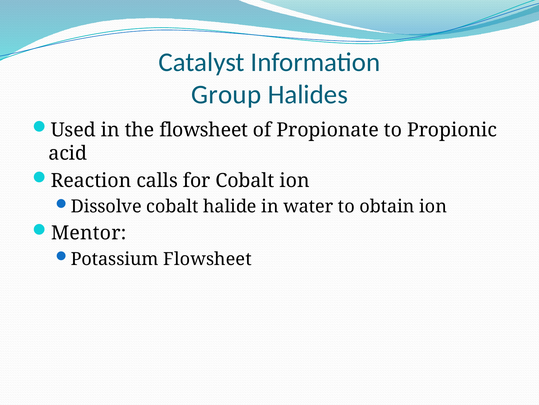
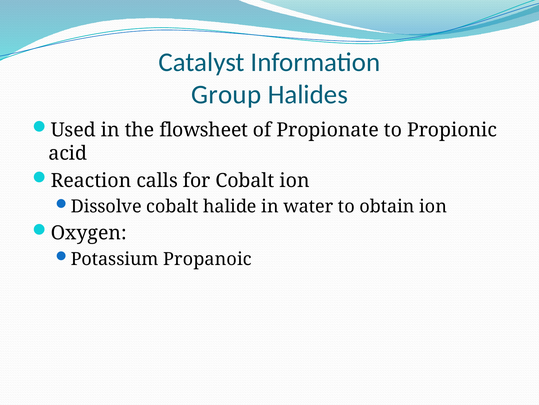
Mentor: Mentor -> Oxygen
Potassium Flowsheet: Flowsheet -> Propanoic
